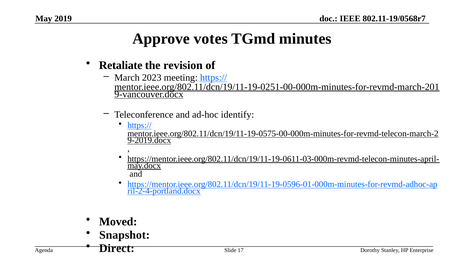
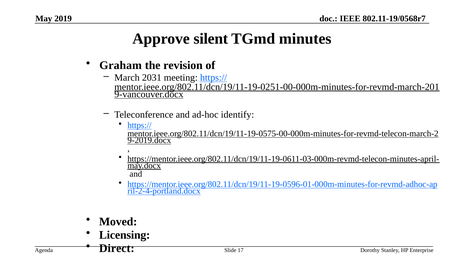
votes: votes -> silent
Retaliate: Retaliate -> Graham
2023: 2023 -> 2031
Snapshot: Snapshot -> Licensing
